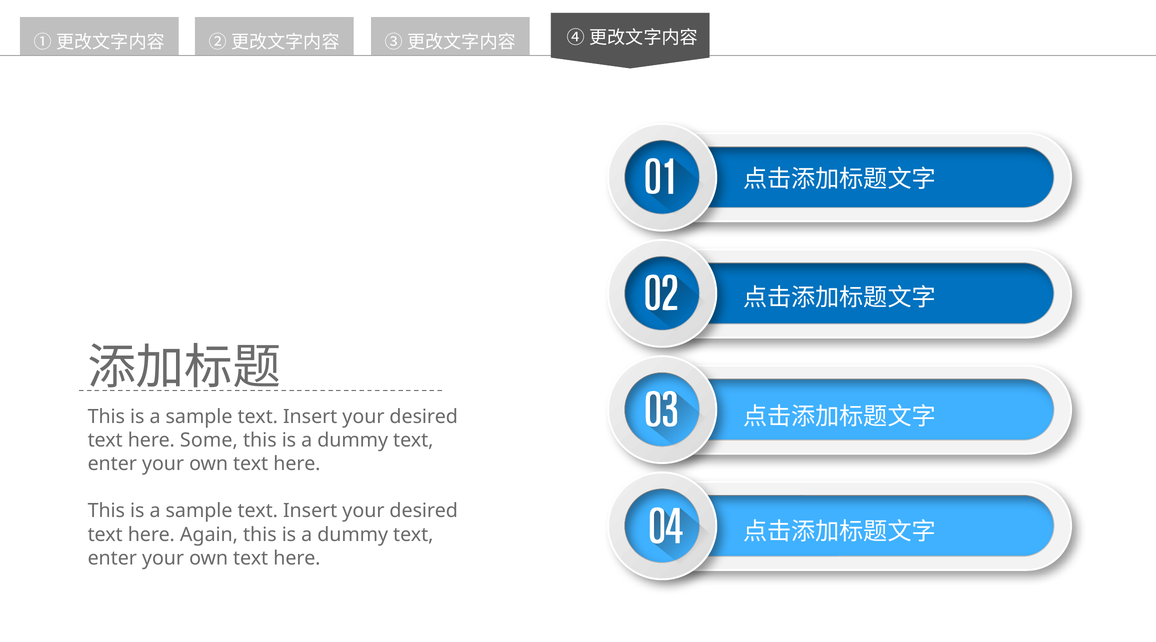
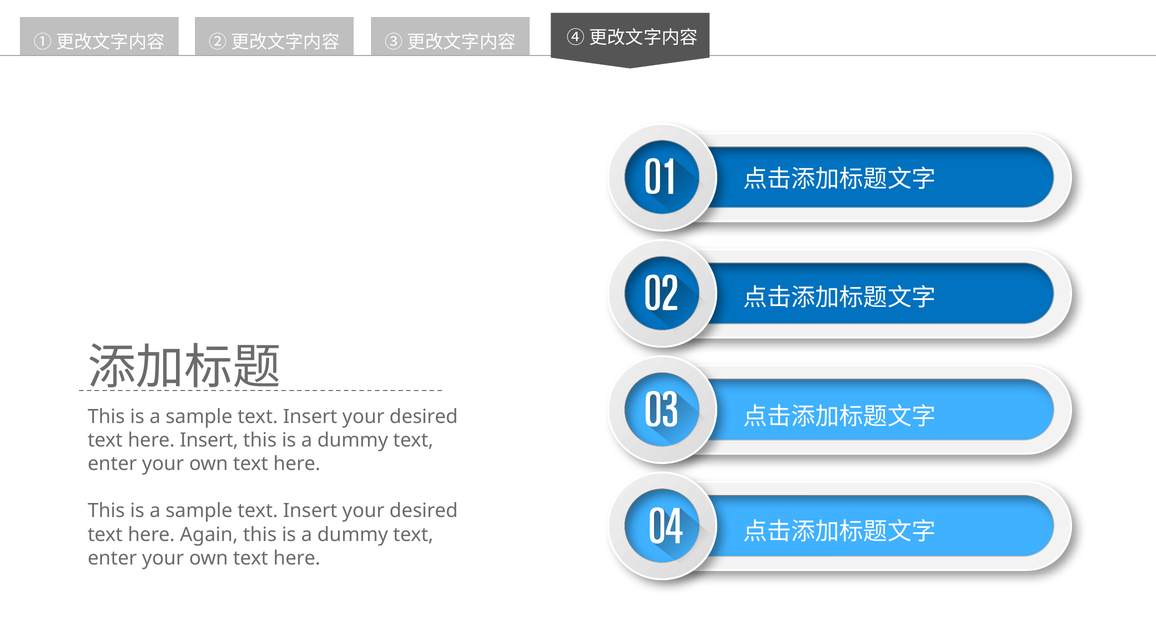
here Some: Some -> Insert
